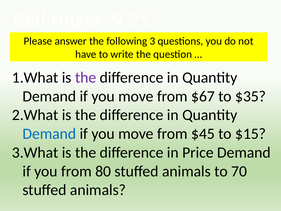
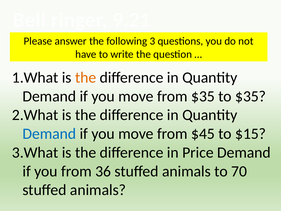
the at (86, 77) colour: purple -> orange
from $67: $67 -> $35
80: 80 -> 36
